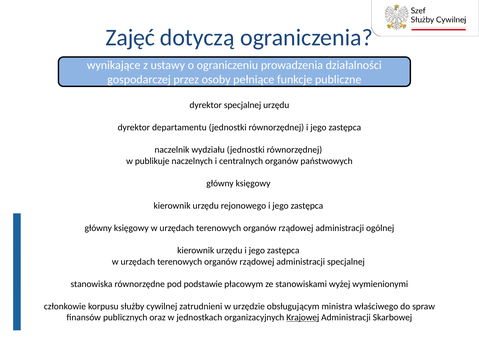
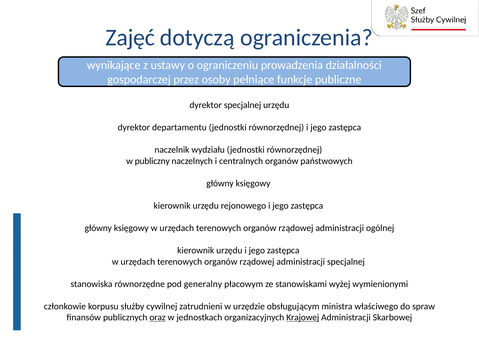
publikuje: publikuje -> publiczny
podstawie: podstawie -> generalny
oraz underline: none -> present
